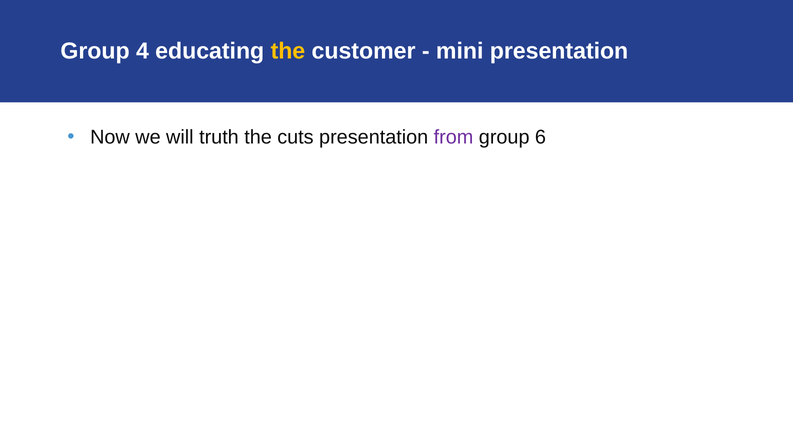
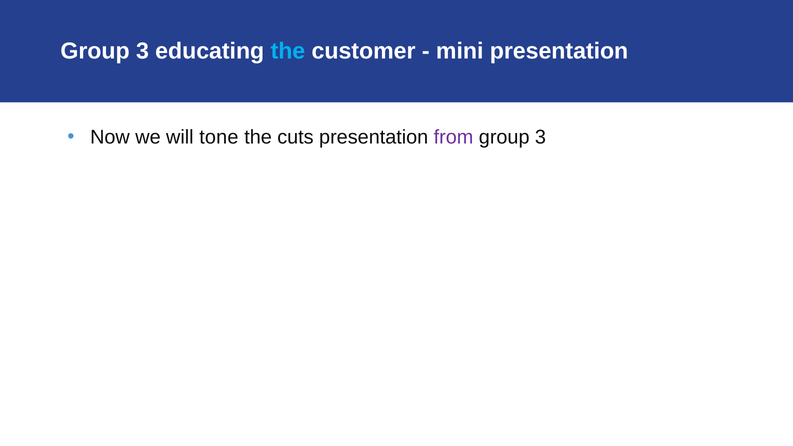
4 at (142, 51): 4 -> 3
the at (288, 51) colour: yellow -> light blue
truth: truth -> tone
6 at (541, 137): 6 -> 3
